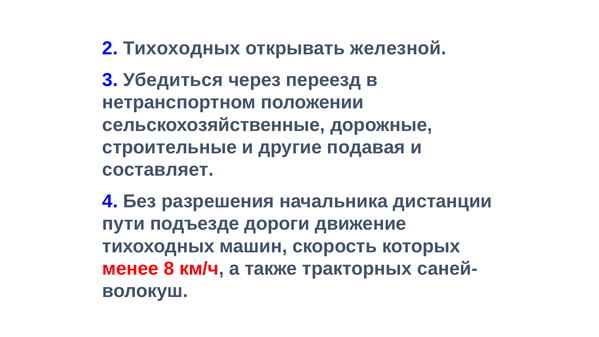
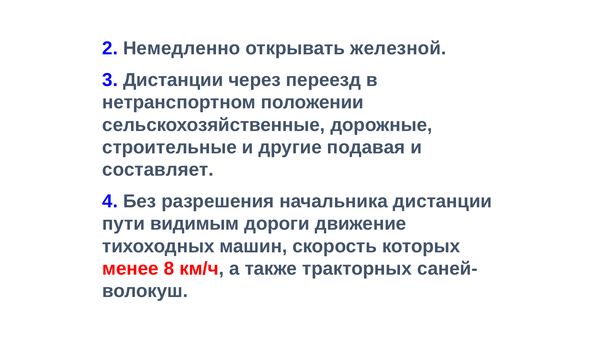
2 Тихоходных: Тихоходных -> Немедленно
3 Убедиться: Убедиться -> Дистанции
подъезде: подъезде -> видимым
